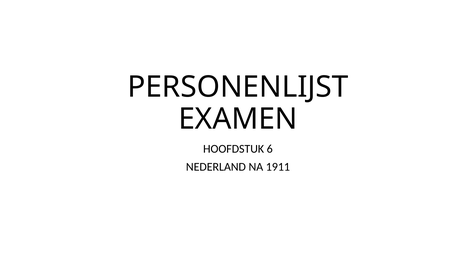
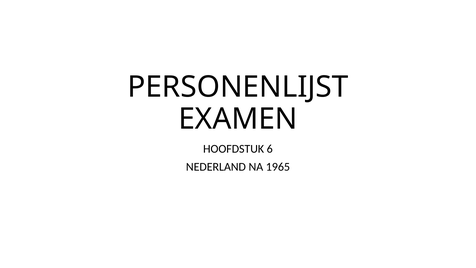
1911: 1911 -> 1965
